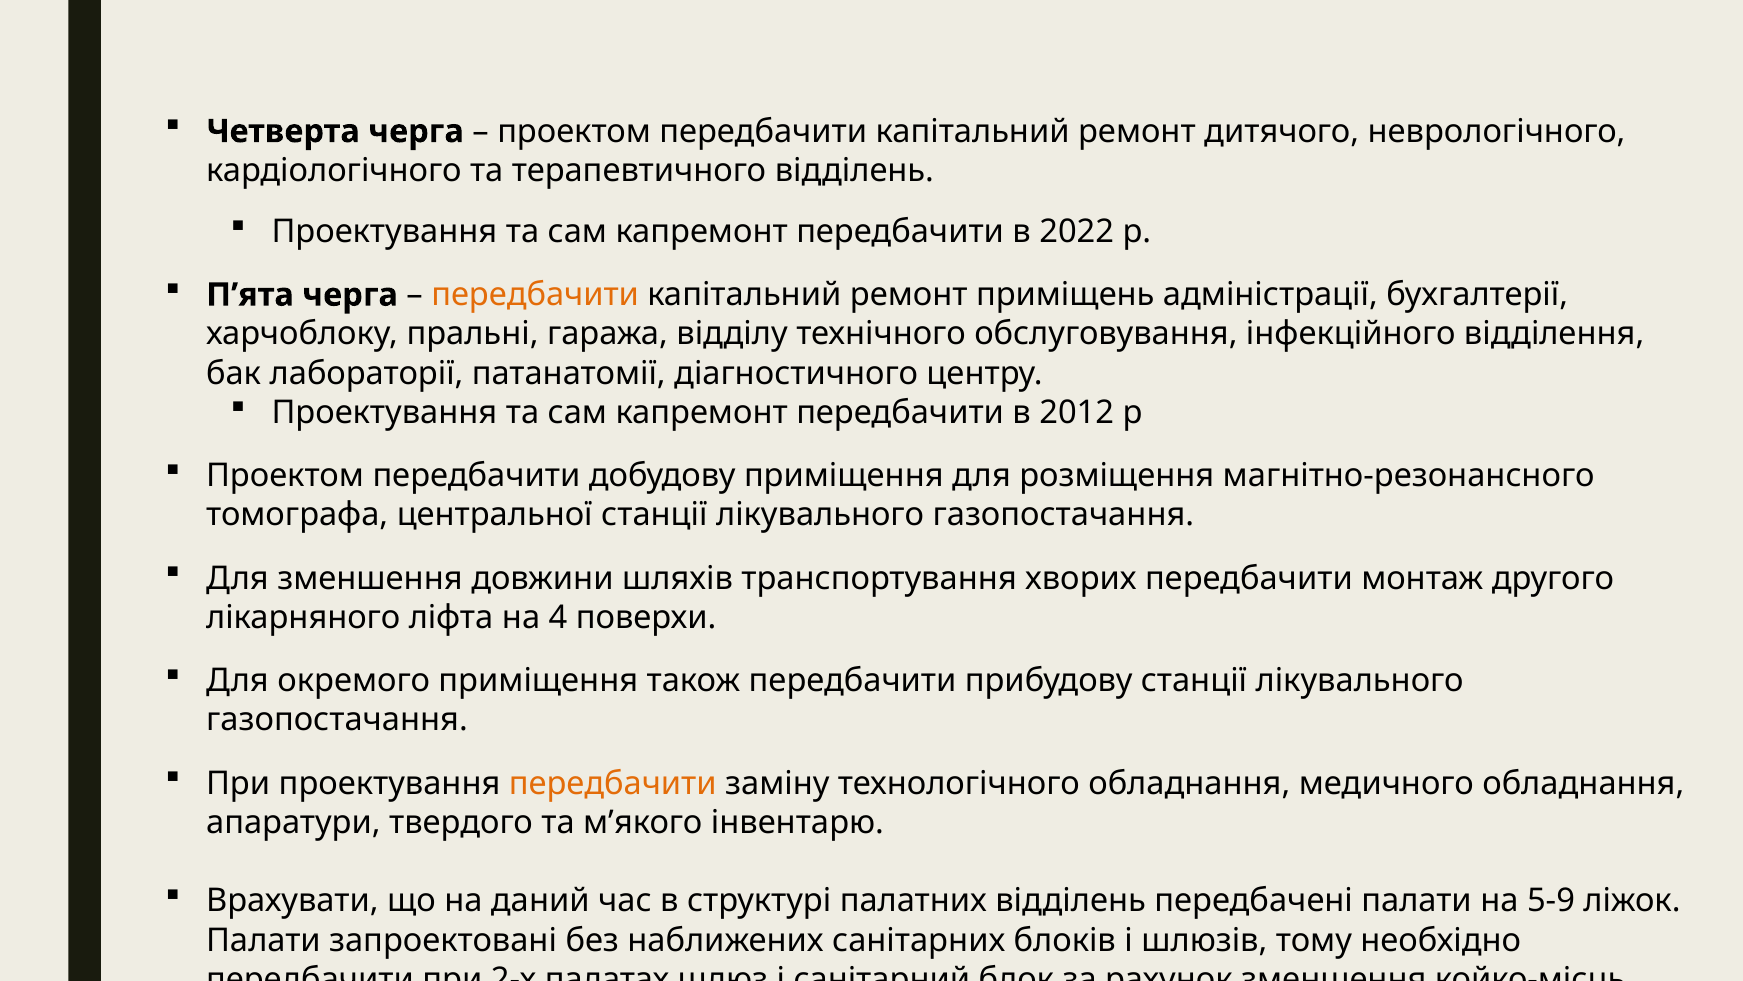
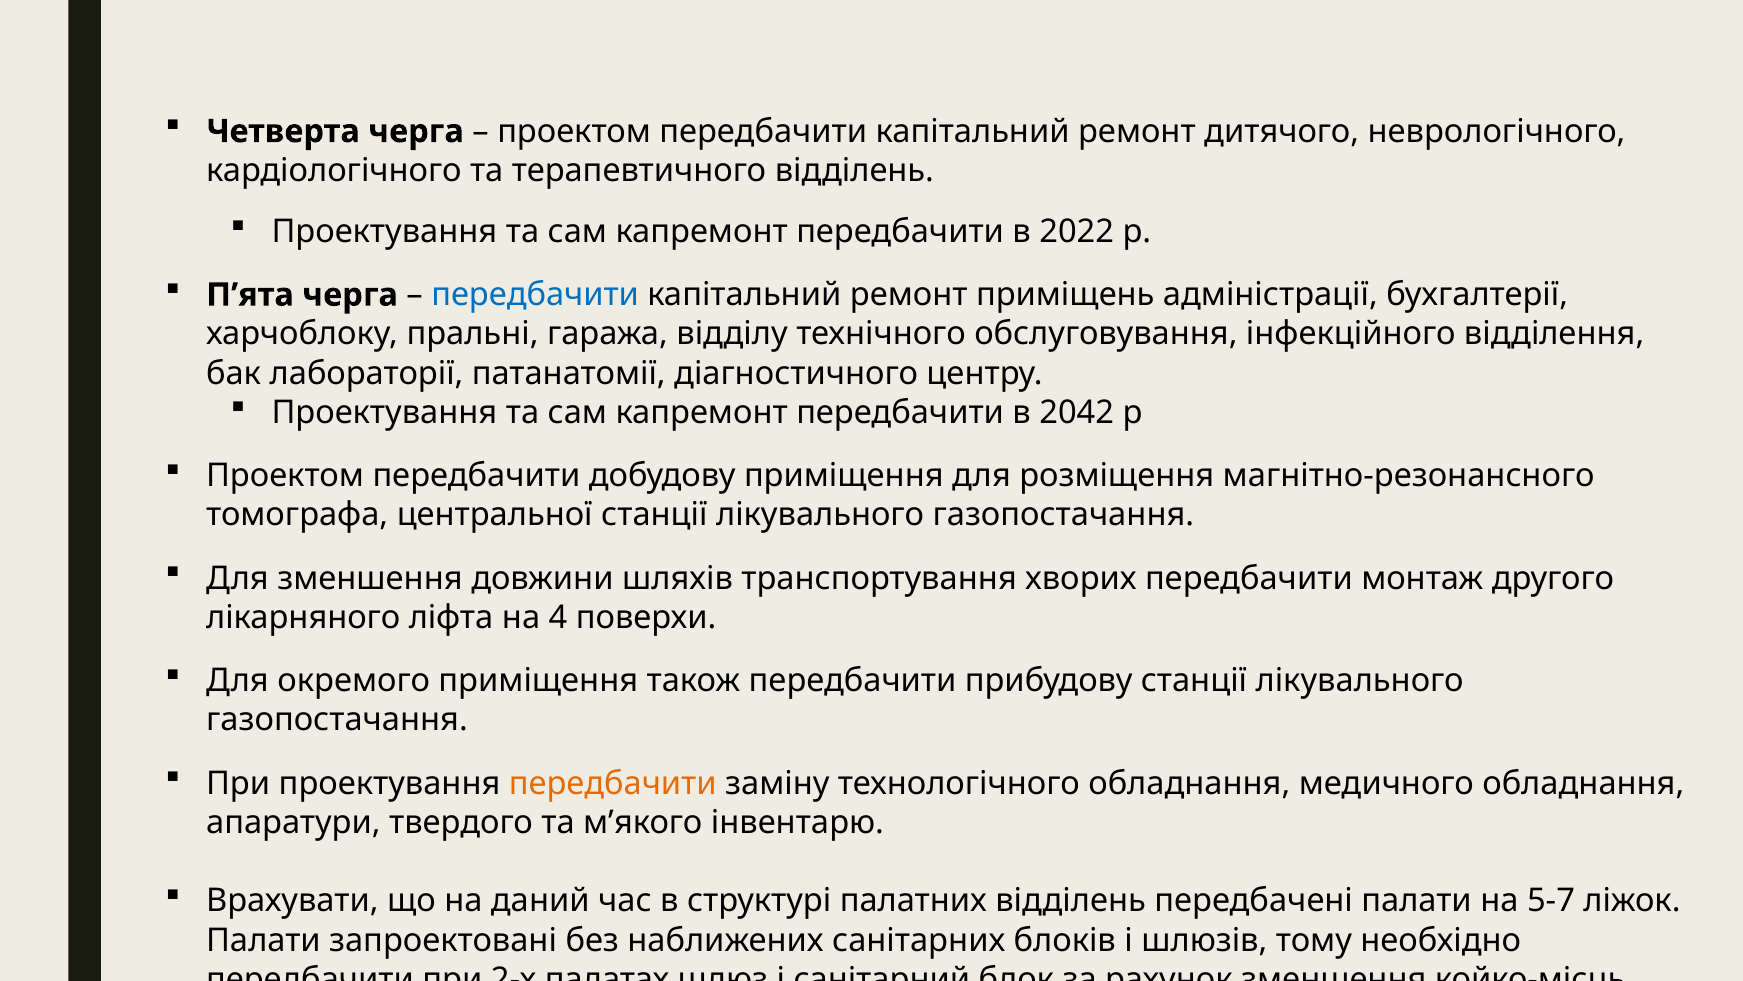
передбачити at (535, 295) colour: orange -> blue
2012: 2012 -> 2042
5-9: 5-9 -> 5-7
